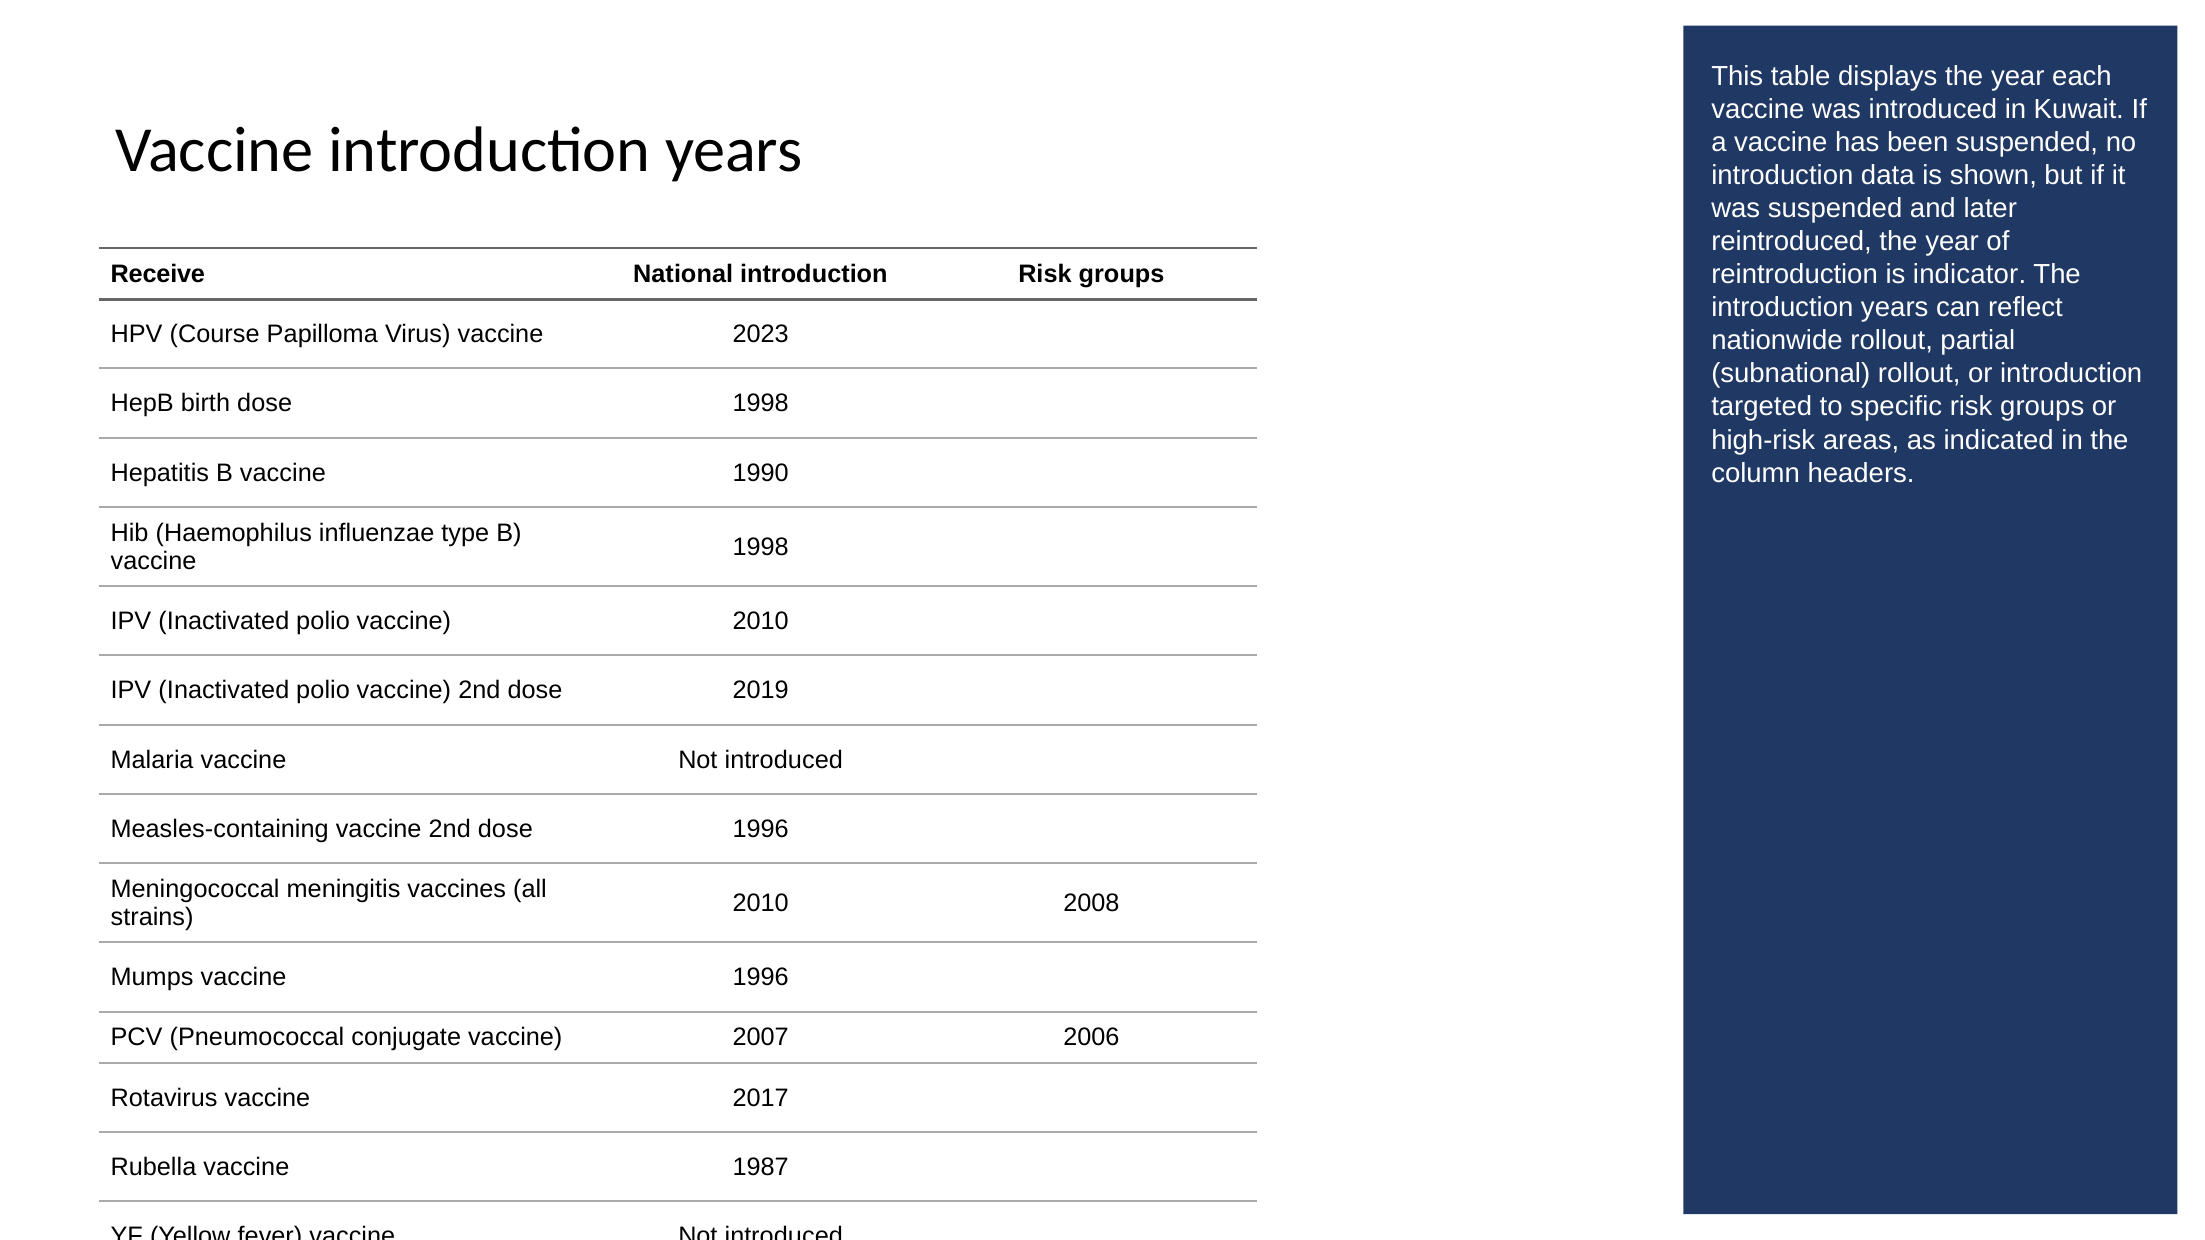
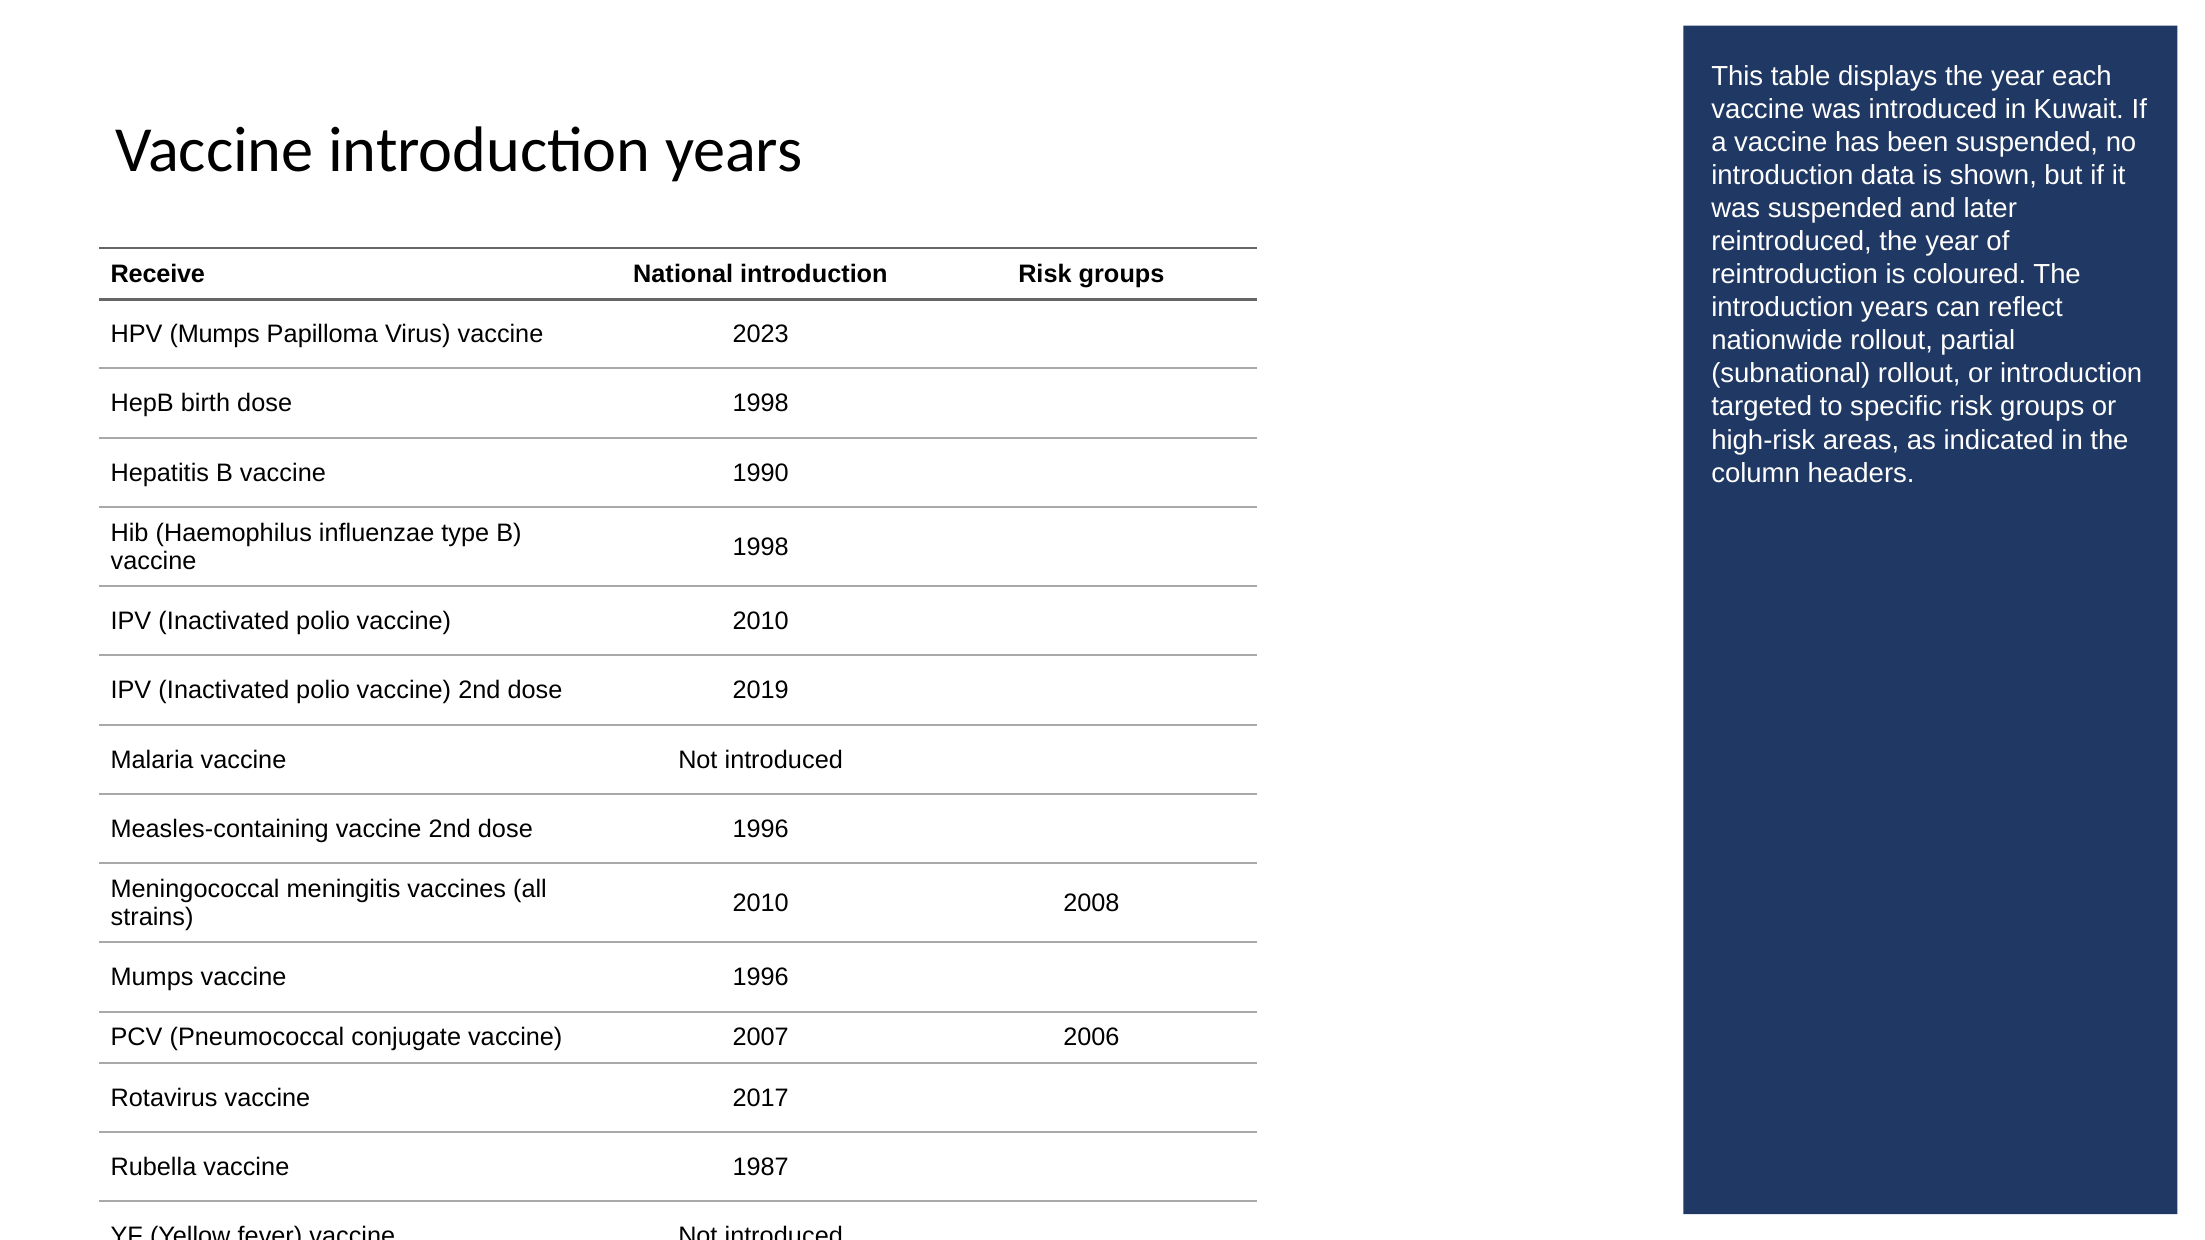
indicator: indicator -> coloured
HPV Course: Course -> Mumps
